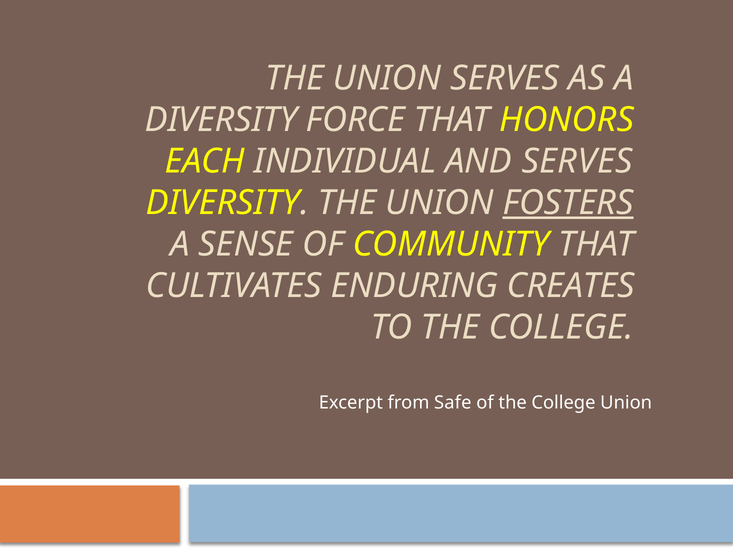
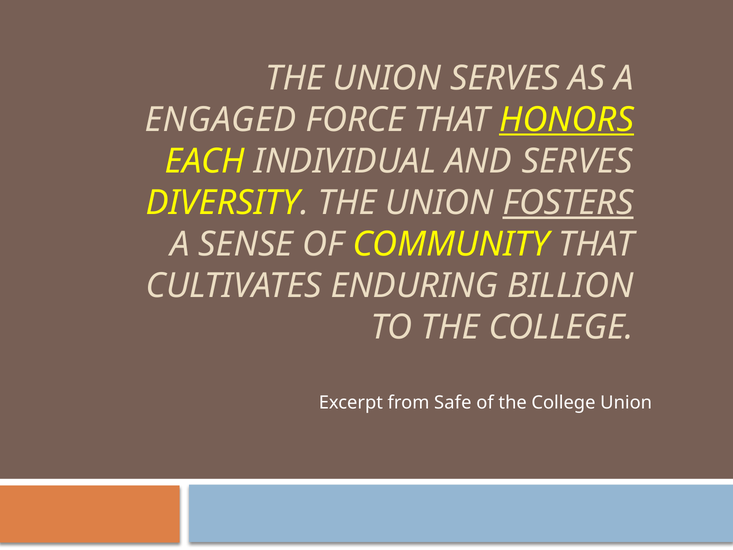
DIVERSITY at (221, 120): DIVERSITY -> ENGAGED
HONORS underline: none -> present
CREATES: CREATES -> BILLION
